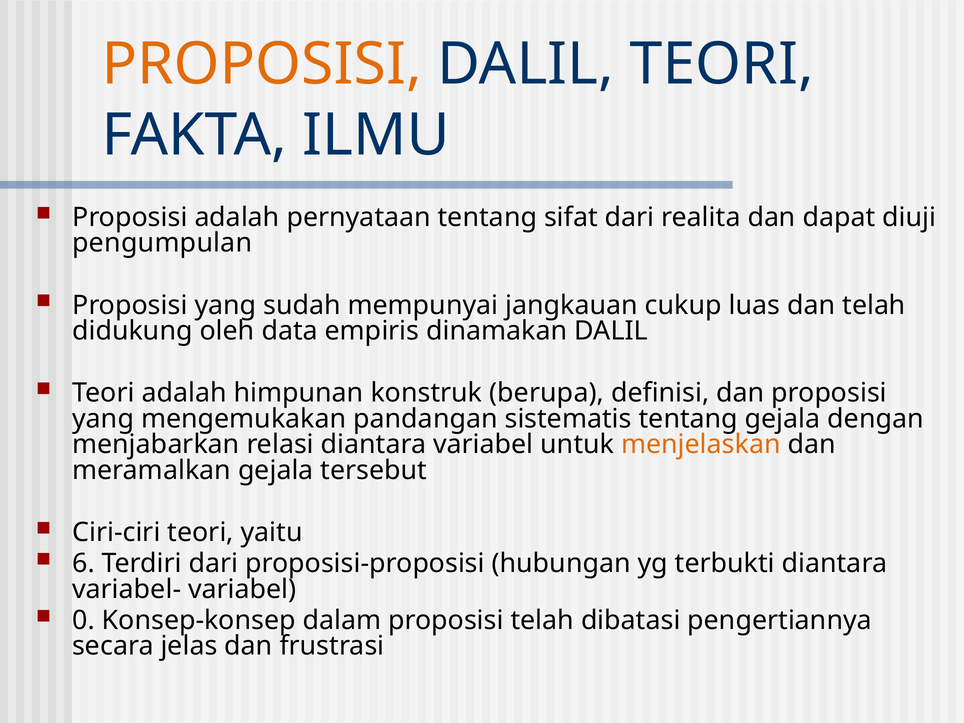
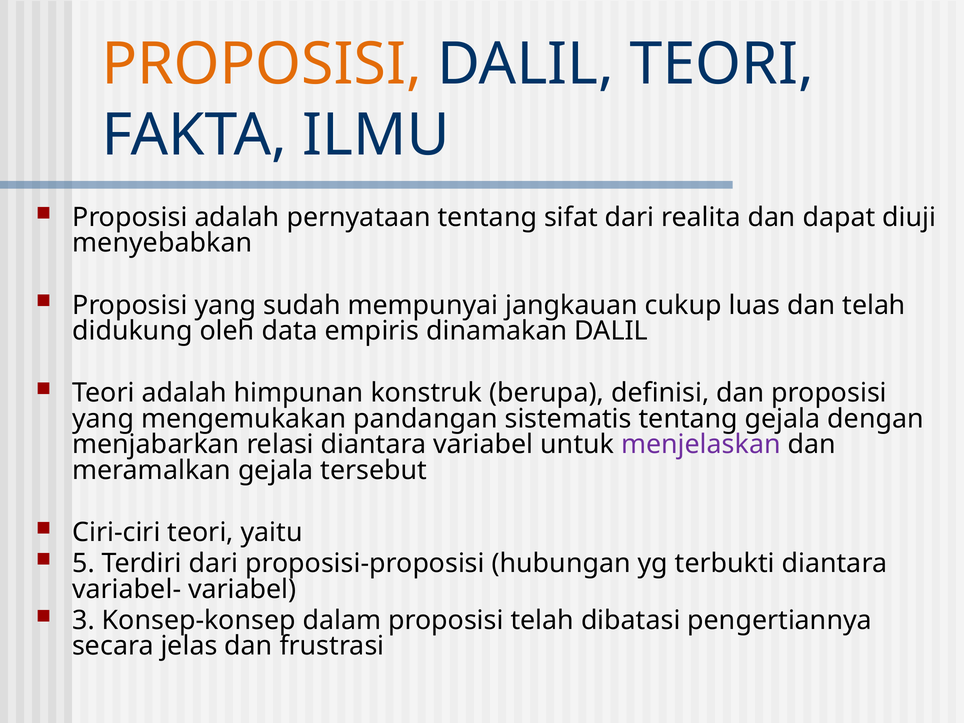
pengumpulan: pengumpulan -> menyebabkan
menjelaskan colour: orange -> purple
6: 6 -> 5
0: 0 -> 3
